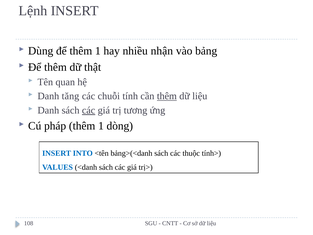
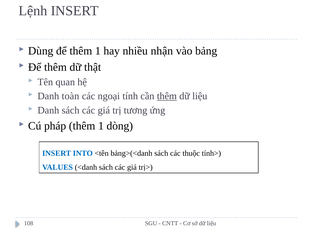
tăng: tăng -> toàn
chuỗi: chuỗi -> ngoại
các at (89, 110) underline: present -> none
